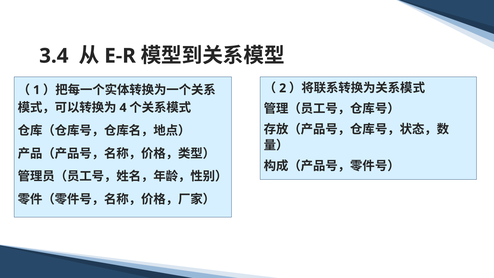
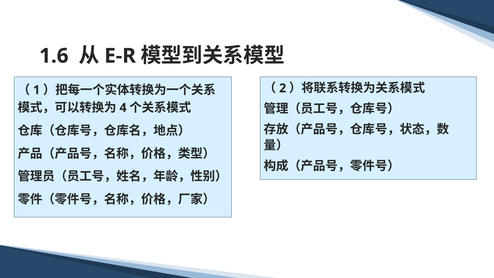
3.4: 3.4 -> 1.6
